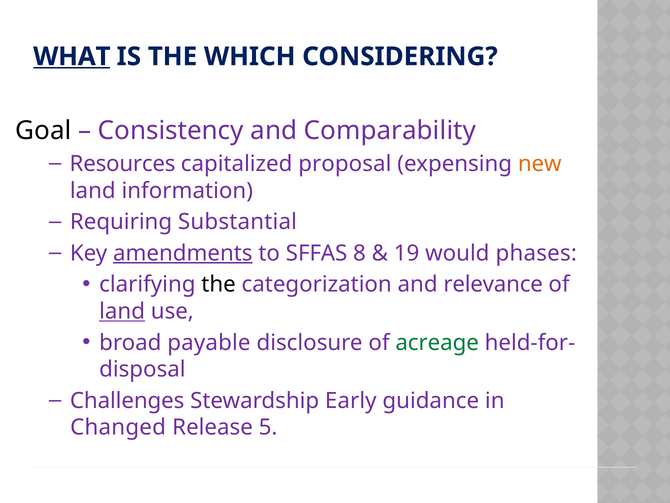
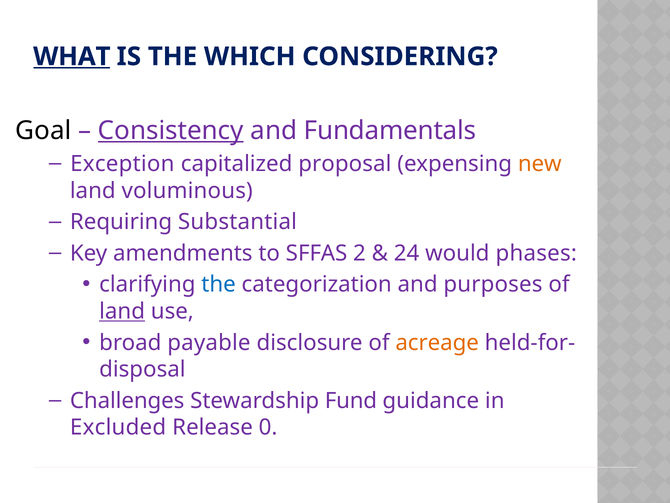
Consistency underline: none -> present
Comparability: Comparability -> Fundamentals
Resources: Resources -> Exception
information: information -> voluminous
amendments underline: present -> none
8: 8 -> 2
19: 19 -> 24
the at (219, 284) colour: black -> blue
relevance: relevance -> purposes
acreage colour: green -> orange
Early: Early -> Fund
Changed: Changed -> Excluded
5: 5 -> 0
